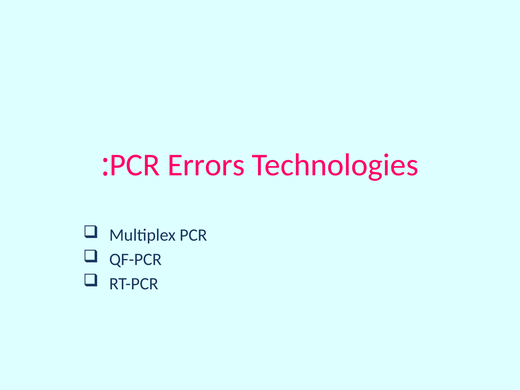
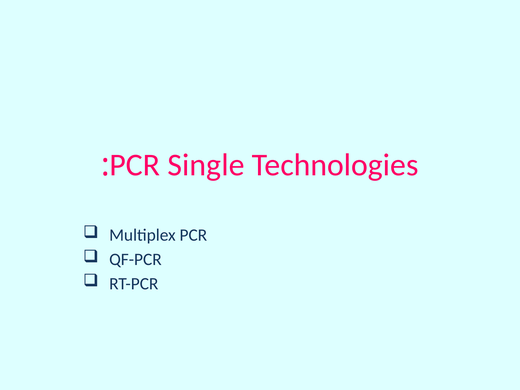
Errors: Errors -> Single
